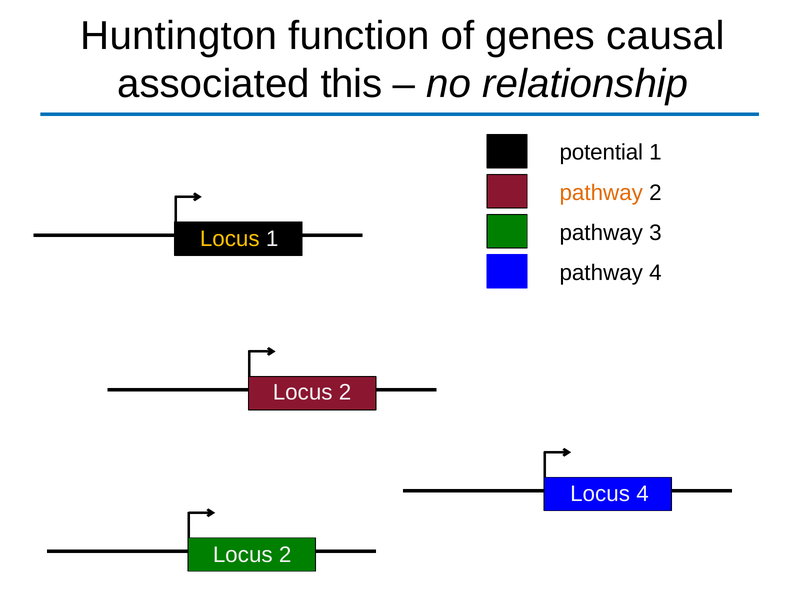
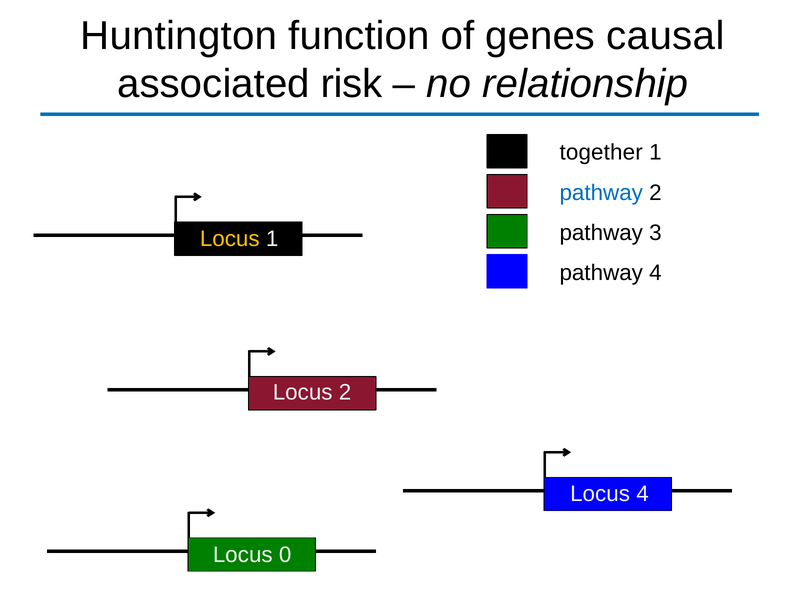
this: this -> risk
potential: potential -> together
pathway at (601, 192) colour: orange -> blue
2 at (285, 555): 2 -> 0
